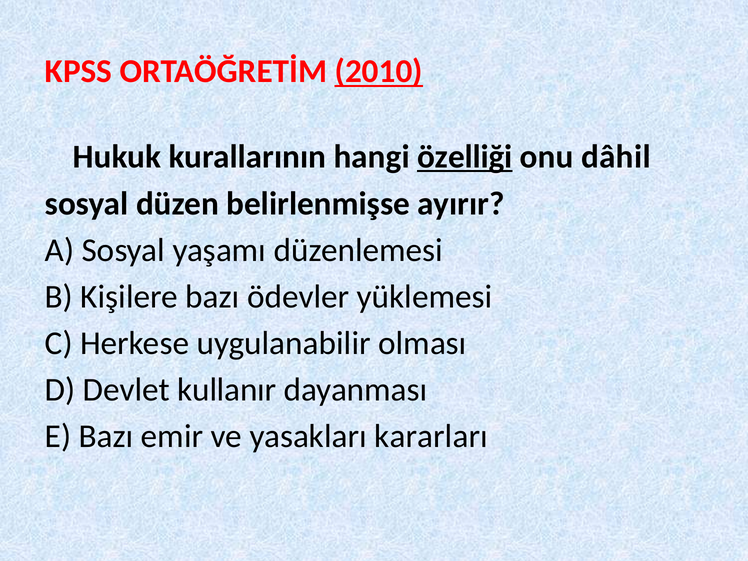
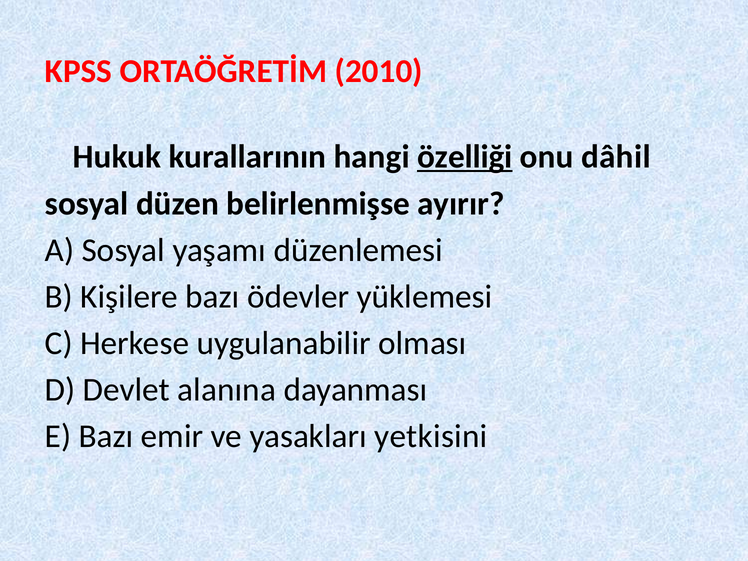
2010 underline: present -> none
kullanır: kullanır -> alanına
kararları: kararları -> yetkisini
